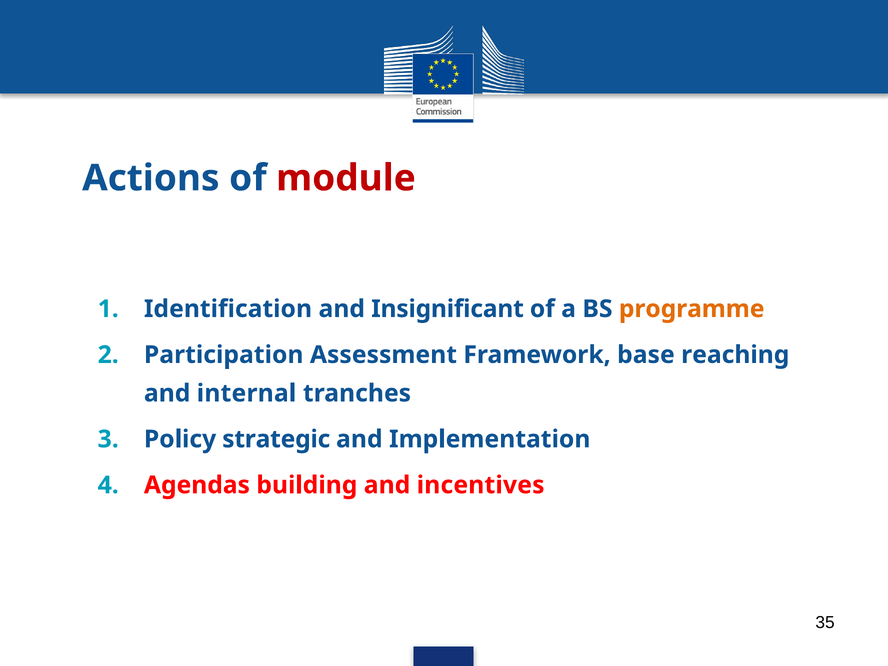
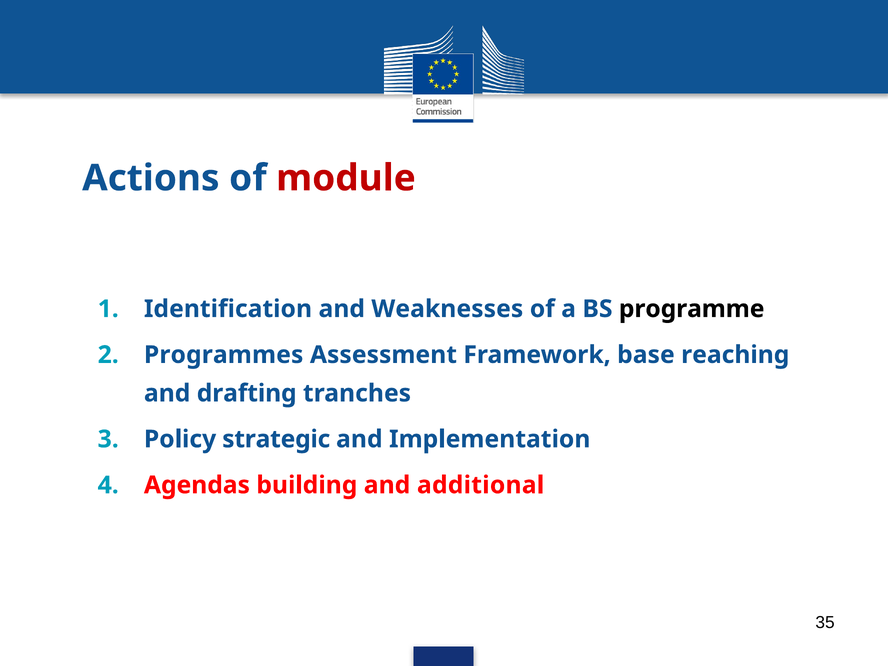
Insignificant: Insignificant -> Weaknesses
programme colour: orange -> black
Participation: Participation -> Programmes
internal: internal -> drafting
incentives: incentives -> additional
